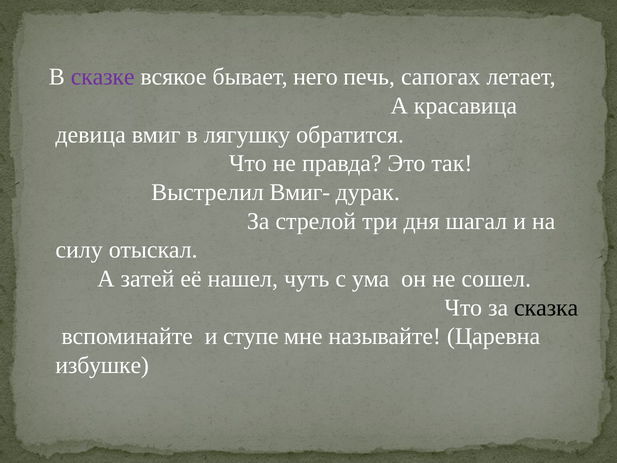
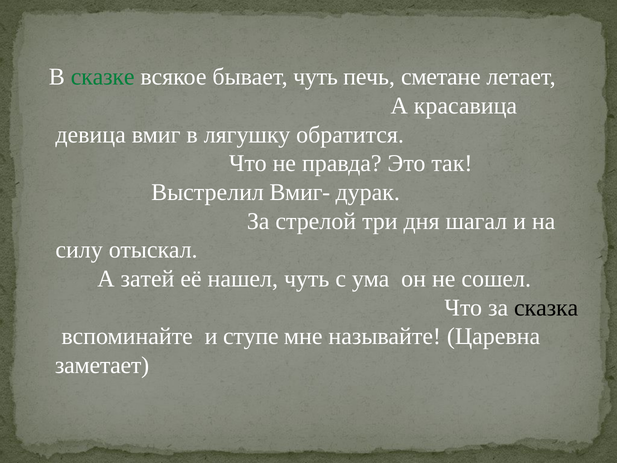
сказке colour: purple -> green
бывает него: него -> чуть
сапогах: сапогах -> сметане
избушке: избушке -> заметает
